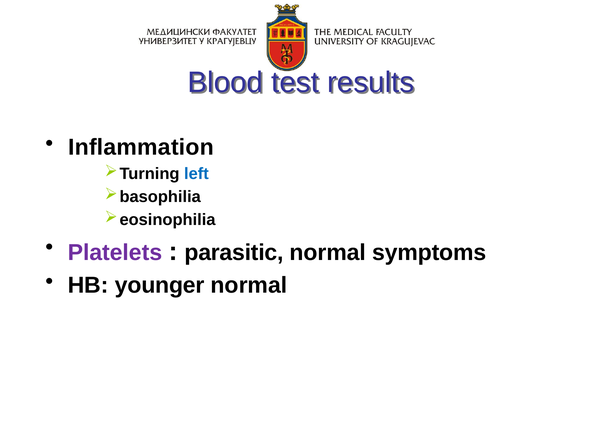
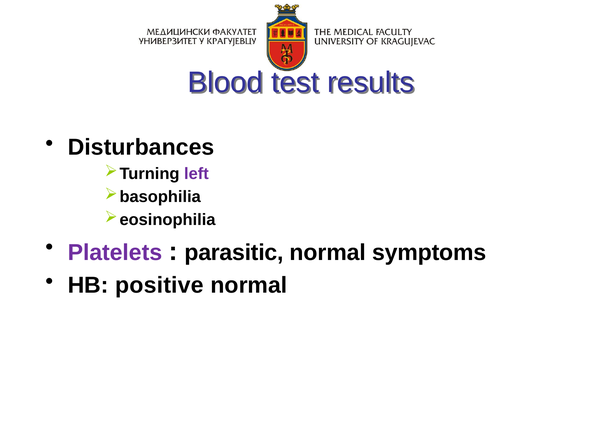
Inflammation: Inflammation -> Disturbances
left colour: blue -> purple
younger: younger -> positive
